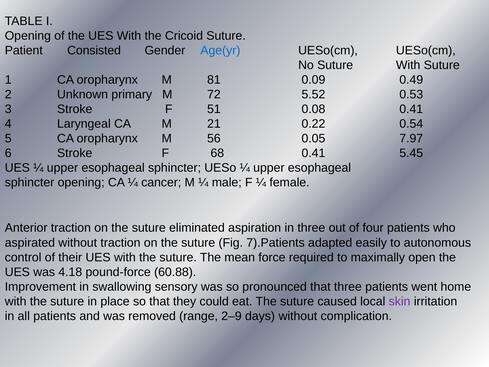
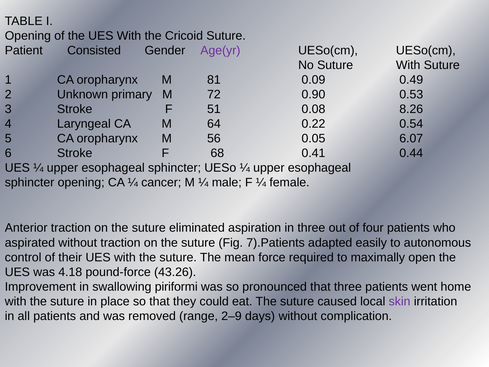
Age(yr colour: blue -> purple
5.52: 5.52 -> 0.90
0.08 0.41: 0.41 -> 8.26
21: 21 -> 64
7.97: 7.97 -> 6.07
5.45: 5.45 -> 0.44
60.88: 60.88 -> 43.26
sensory: sensory -> piriformi
